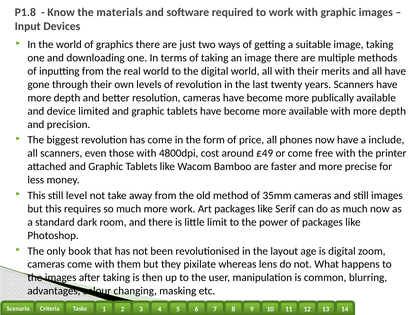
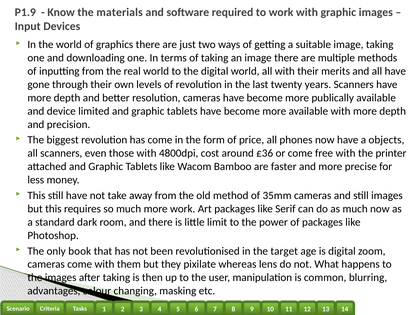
P1.8: P1.8 -> P1.9
include: include -> objects
£49: £49 -> £36
still level: level -> have
layout: layout -> target
